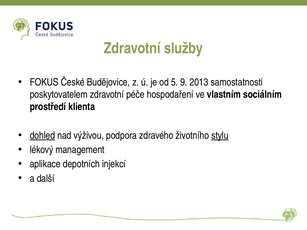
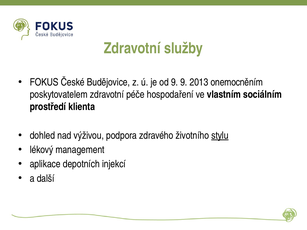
od 5: 5 -> 9
samostatnosti: samostatnosti -> onemocněním
dohled underline: present -> none
